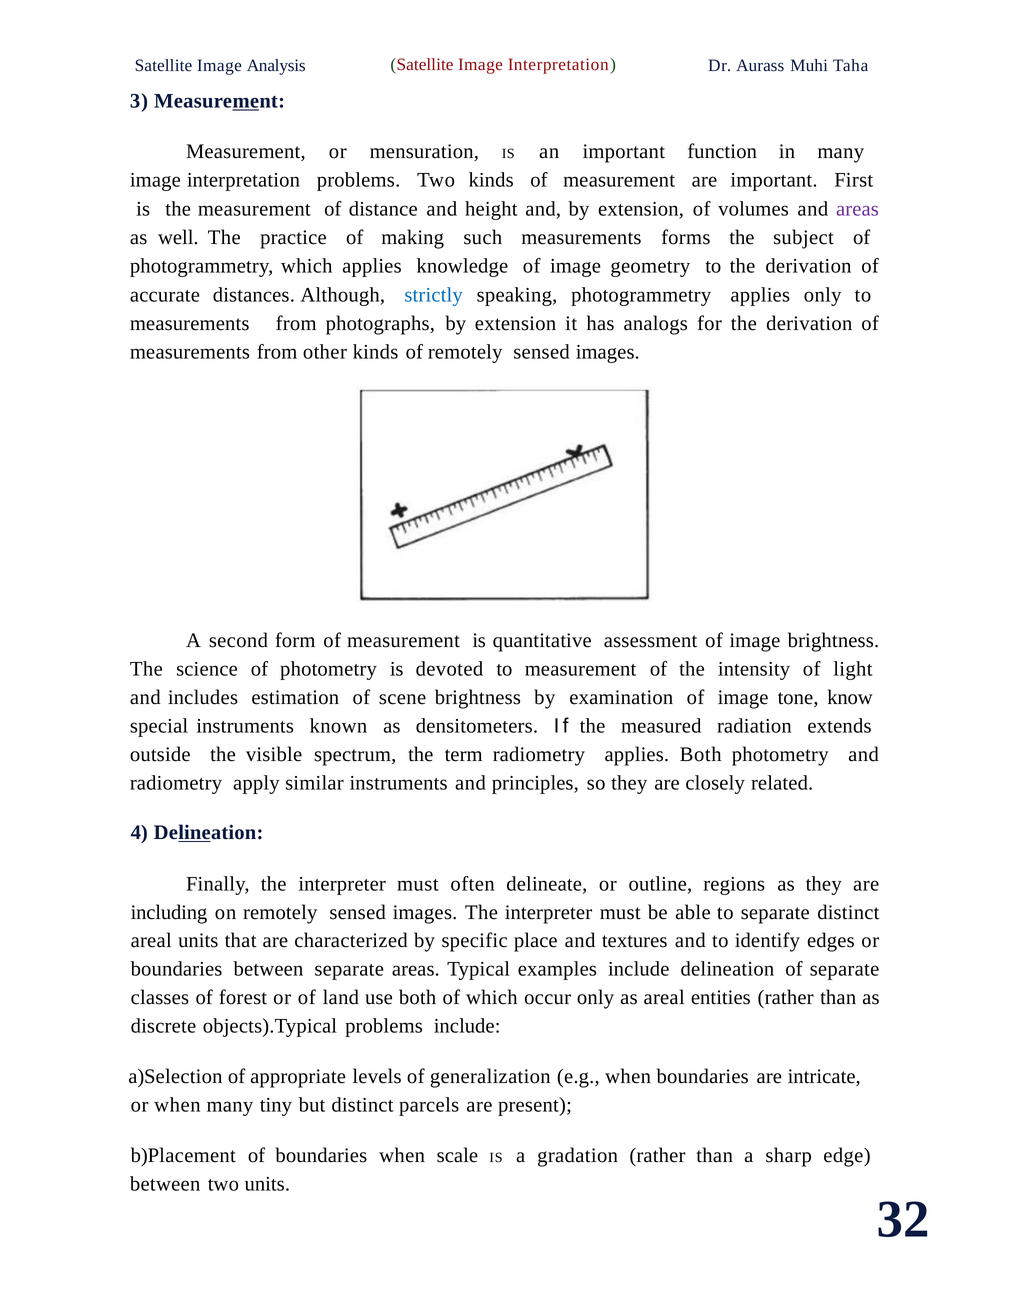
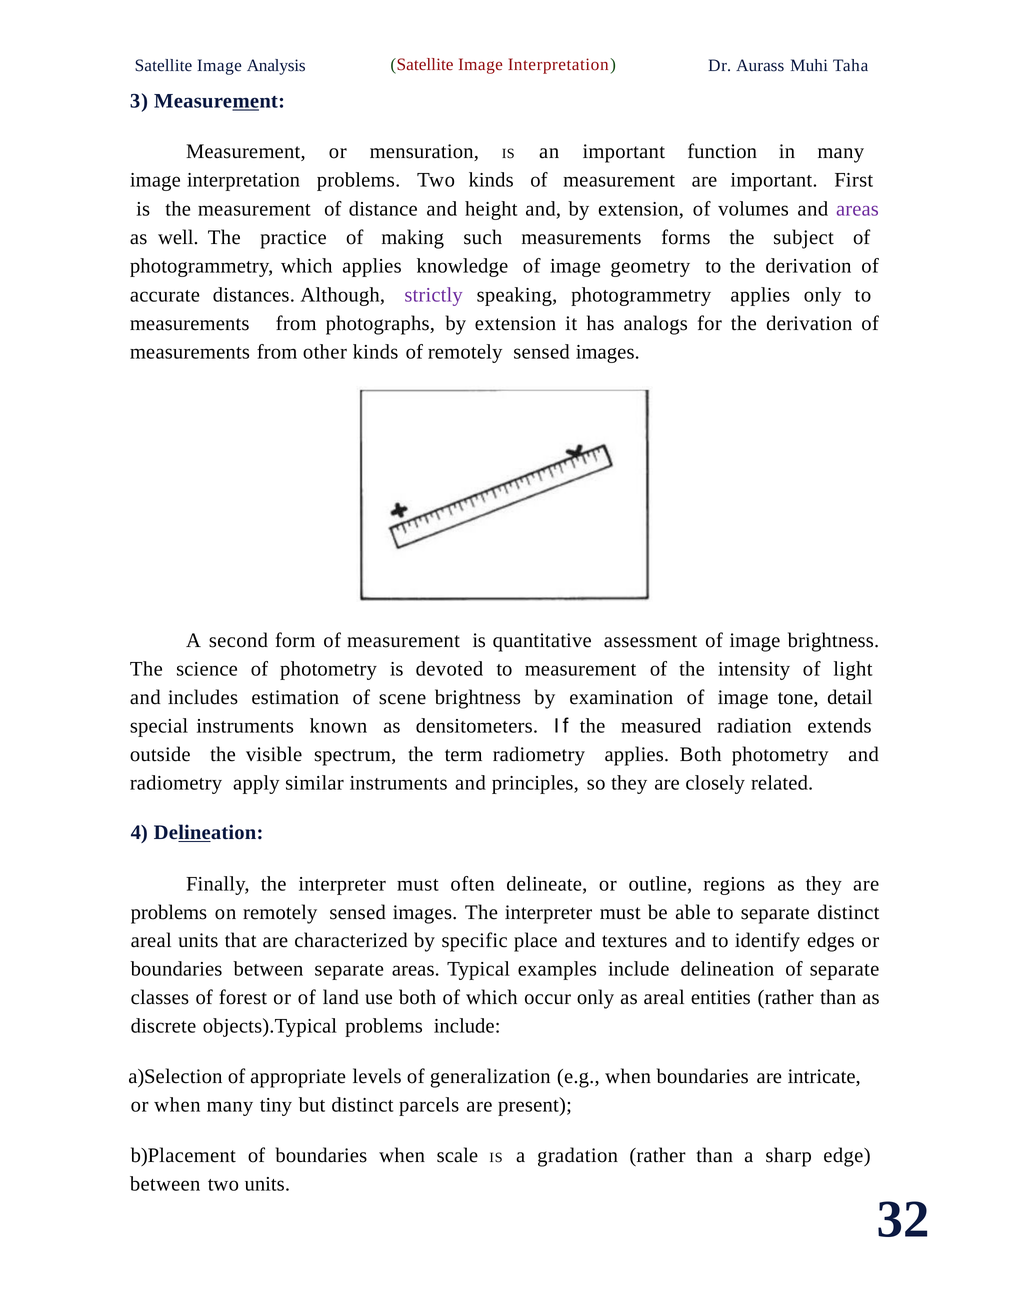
strictly colour: blue -> purple
know: know -> detail
including at (169, 913): including -> problems
